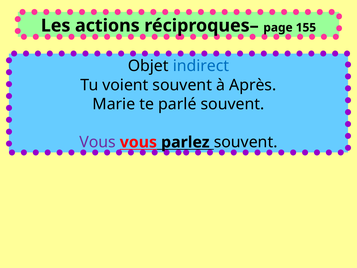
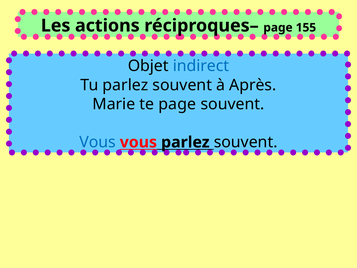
Tu voient: voient -> parlez
te parlé: parlé -> page
Vous at (98, 142) colour: purple -> blue
